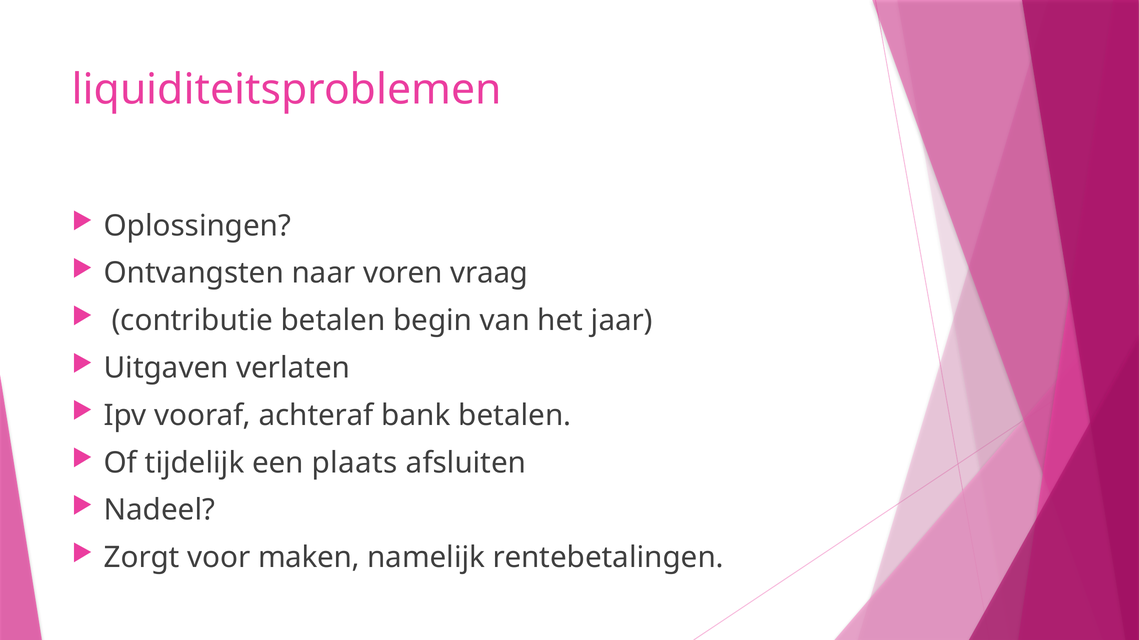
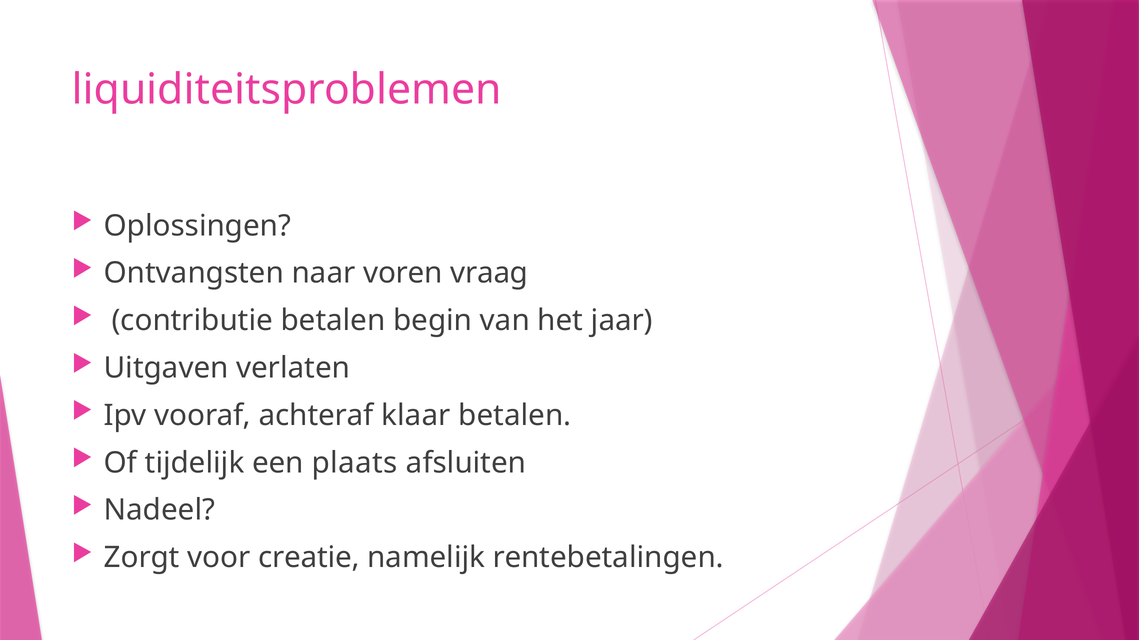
bank: bank -> klaar
maken: maken -> creatie
